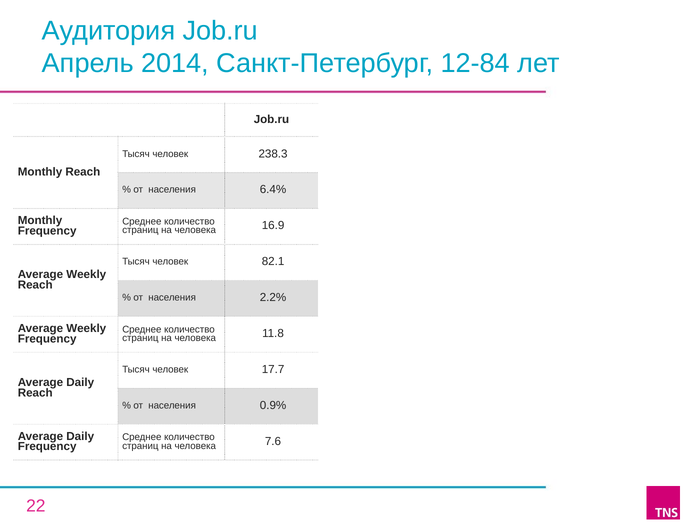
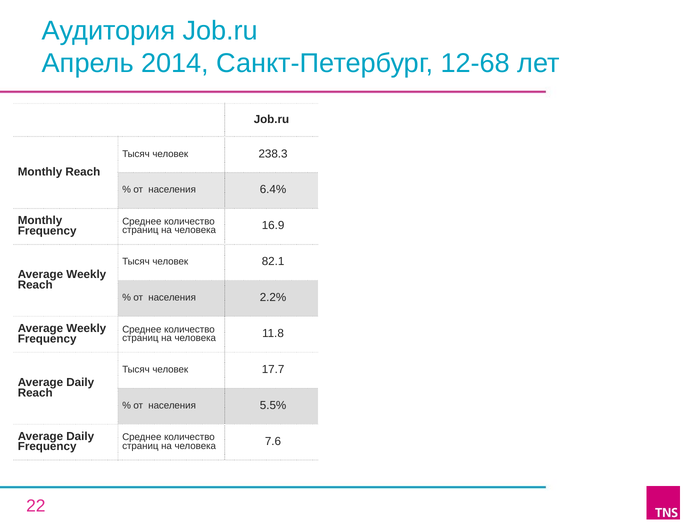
12-84: 12-84 -> 12-68
0.9%: 0.9% -> 5.5%
